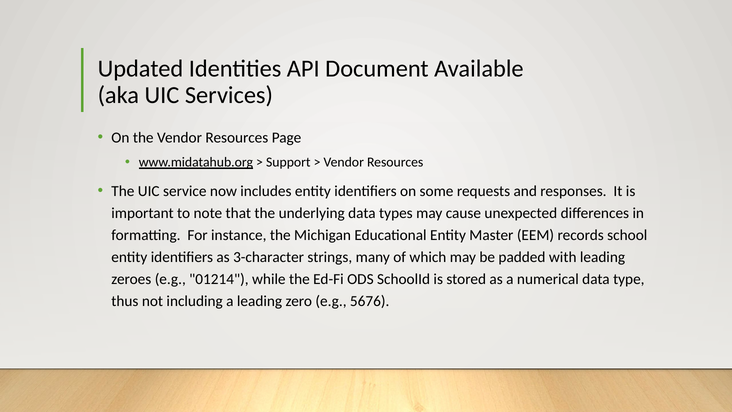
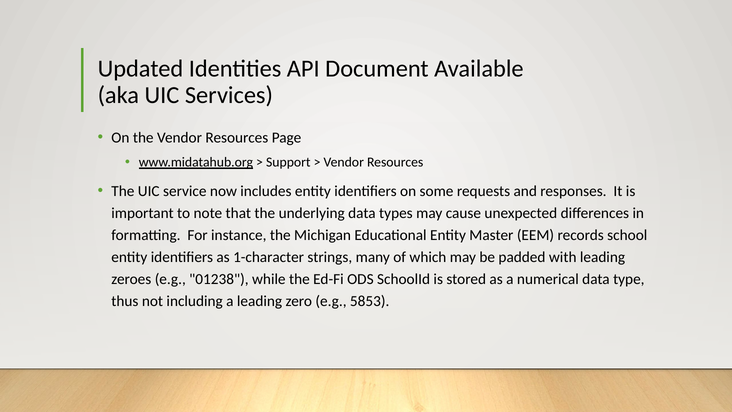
3-character: 3-character -> 1-character
01214: 01214 -> 01238
5676: 5676 -> 5853
